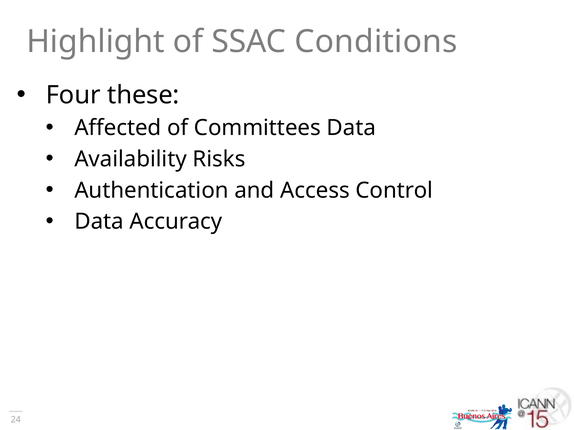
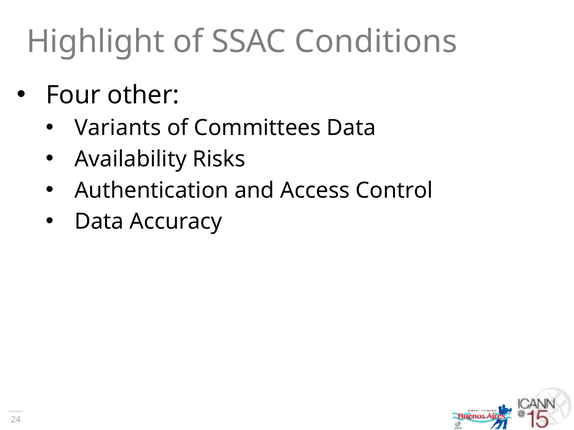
these: these -> other
Affected: Affected -> Variants
